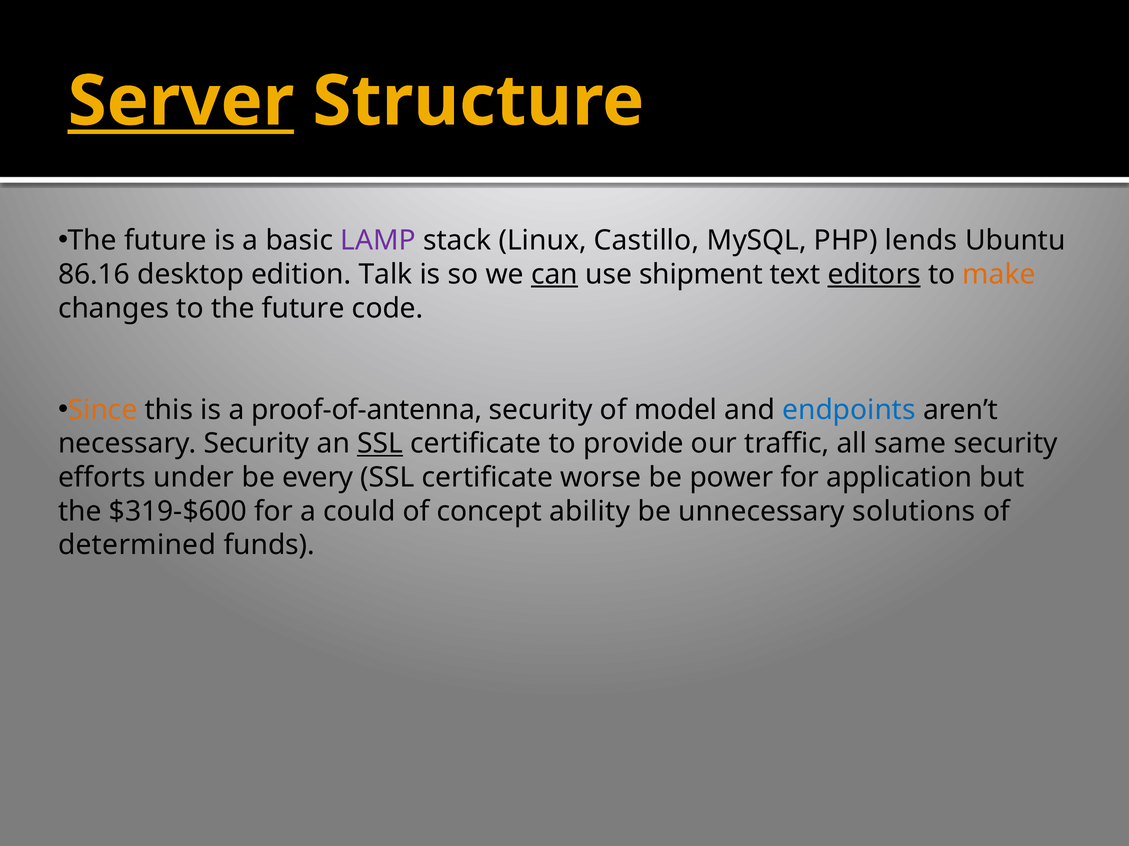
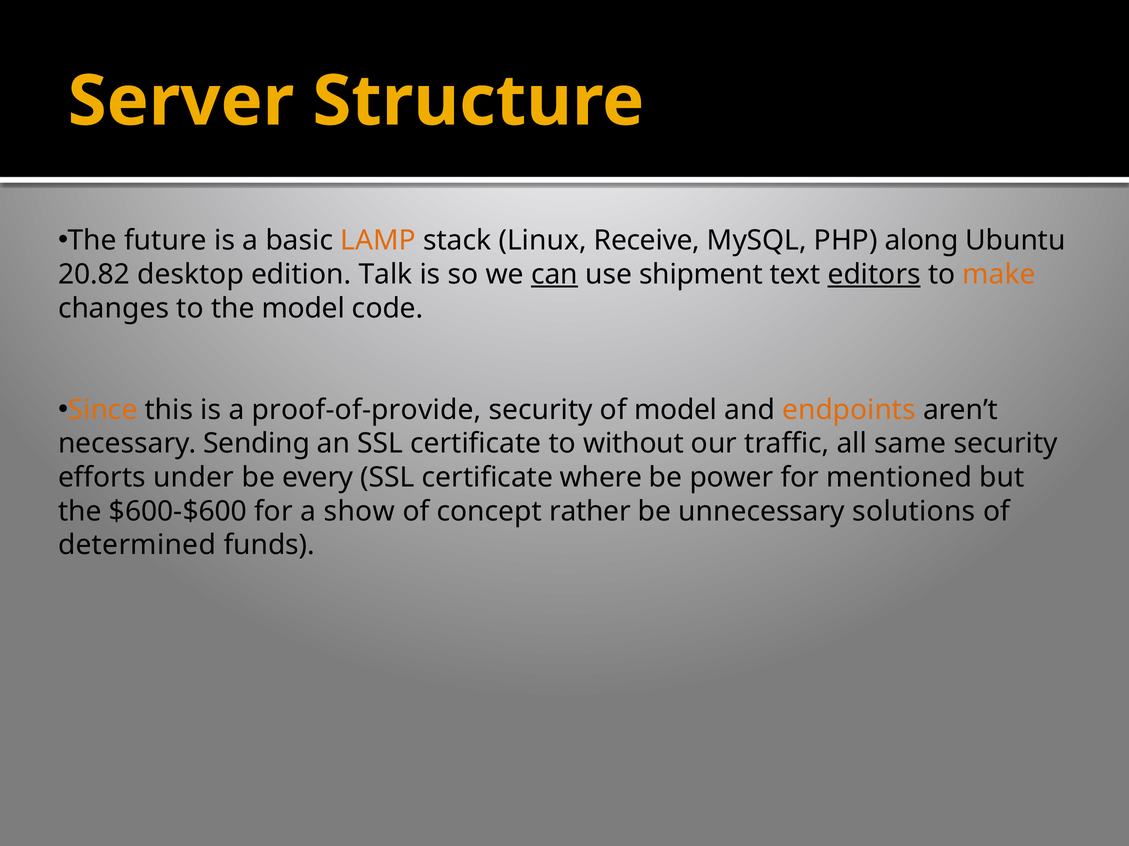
Server underline: present -> none
LAMP colour: purple -> orange
Castillo: Castillo -> Receive
lends: lends -> along
86.16: 86.16 -> 20.82
to the future: future -> model
proof-of-antenna: proof-of-antenna -> proof-of-provide
endpoints colour: blue -> orange
necessary Security: Security -> Sending
SSL at (380, 444) underline: present -> none
provide: provide -> without
worse: worse -> where
application: application -> mentioned
$319-$600: $319-$600 -> $600-$600
could: could -> show
ability: ability -> rather
